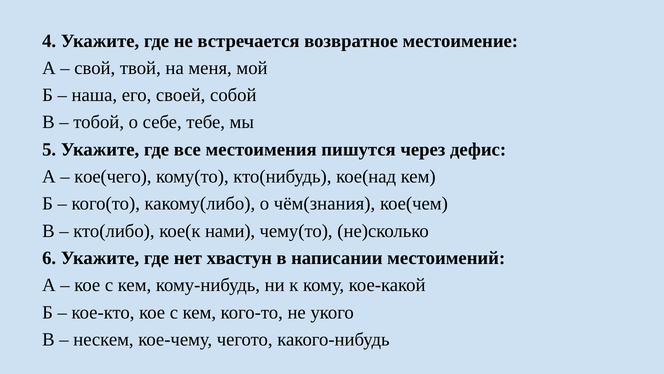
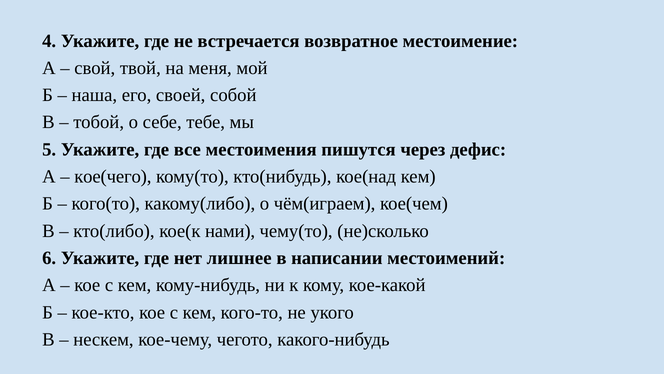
чём(знания: чём(знания -> чём(играем
хвастун: хвастун -> лишнее
